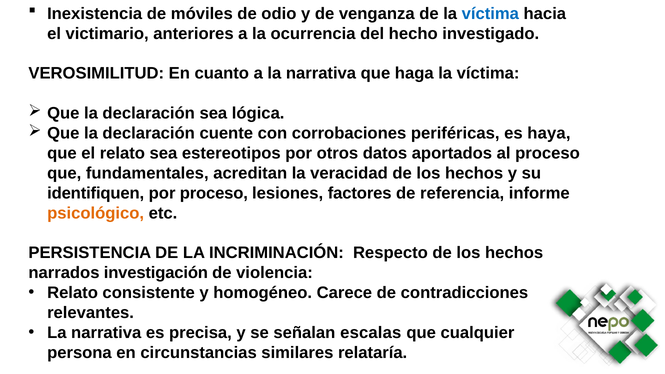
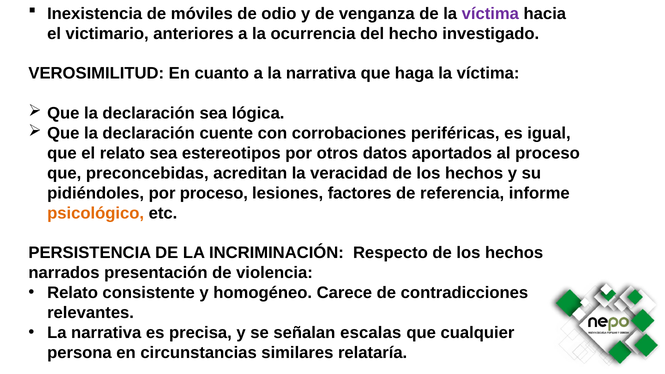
víctima at (490, 14) colour: blue -> purple
haya: haya -> igual
fundamentales: fundamentales -> preconcebidas
identifiquen: identifiquen -> pidiéndoles
investigación: investigación -> presentación
